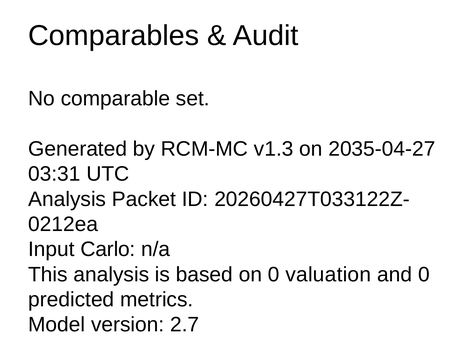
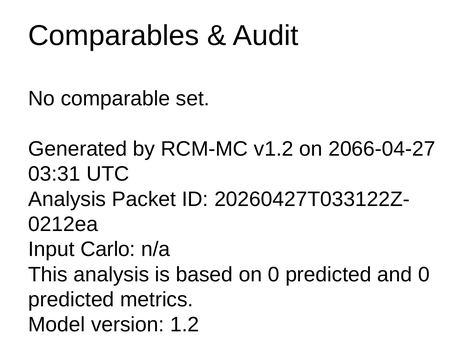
v1.3: v1.3 -> v1.2
2035-04-27: 2035-04-27 -> 2066-04-27
on 0 valuation: valuation -> predicted
2.7: 2.7 -> 1.2
